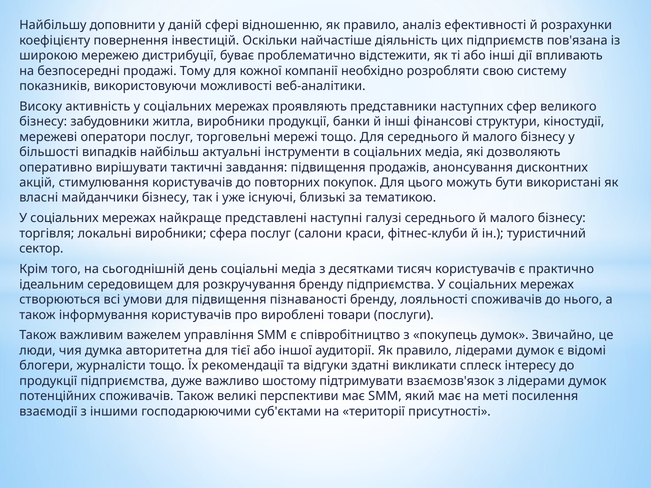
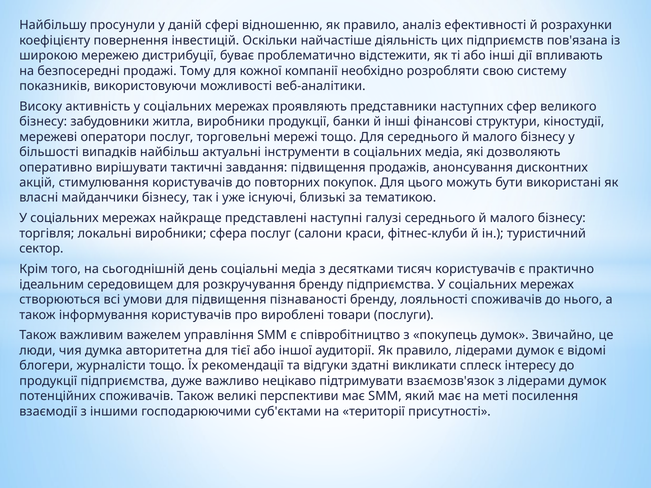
доповнити: доповнити -> просунули
шостому: шостому -> нецікаво
